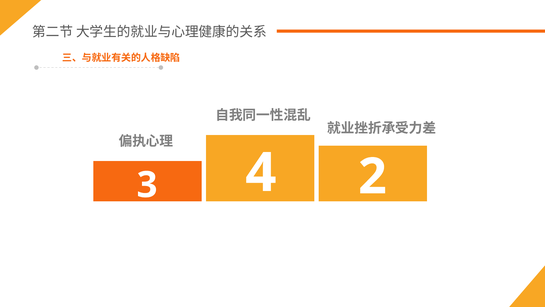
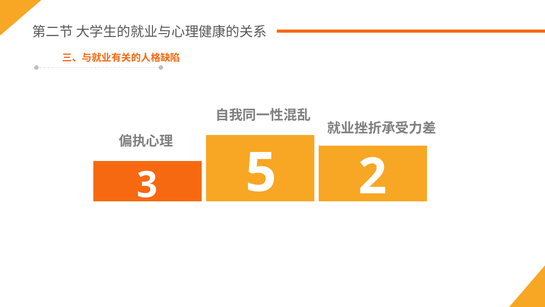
4: 4 -> 5
